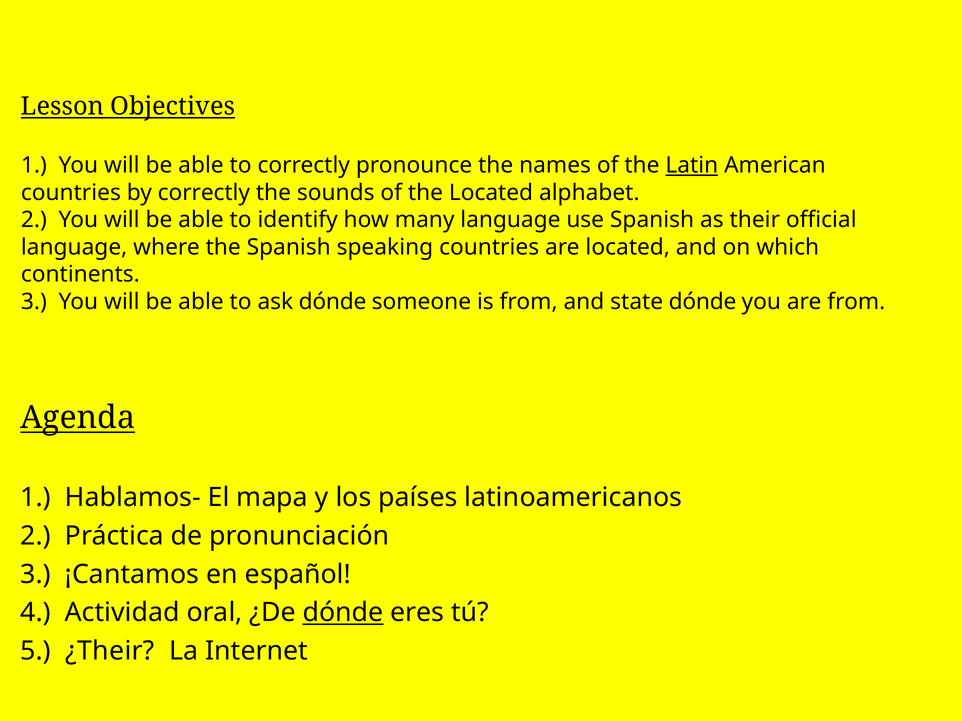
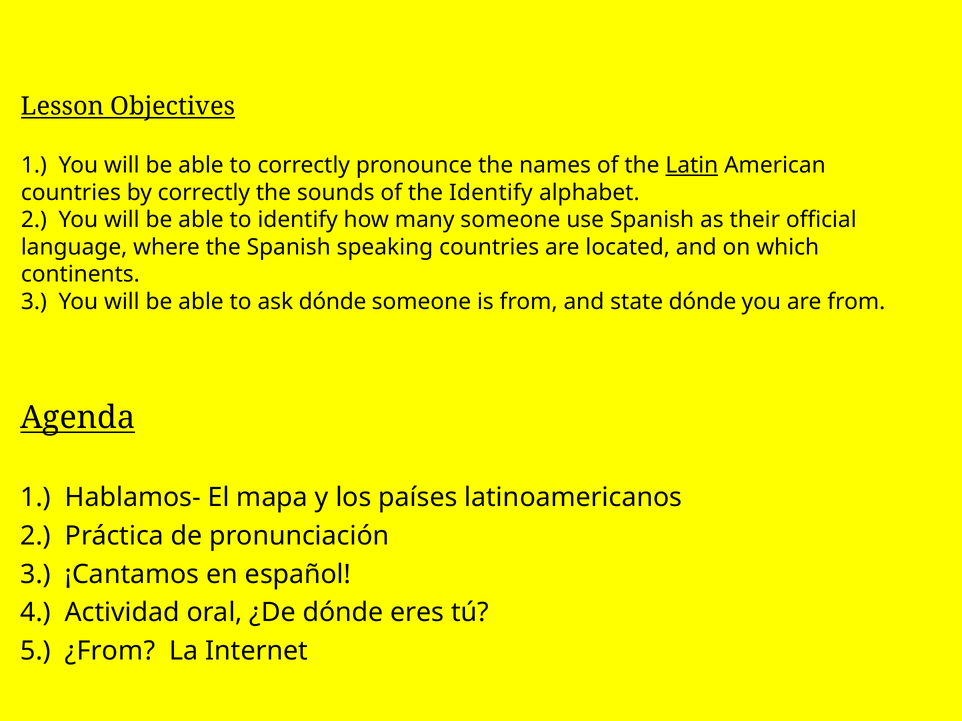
the Located: Located -> Identify
many language: language -> someone
dónde at (343, 613) underline: present -> none
¿Their: ¿Their -> ¿From
